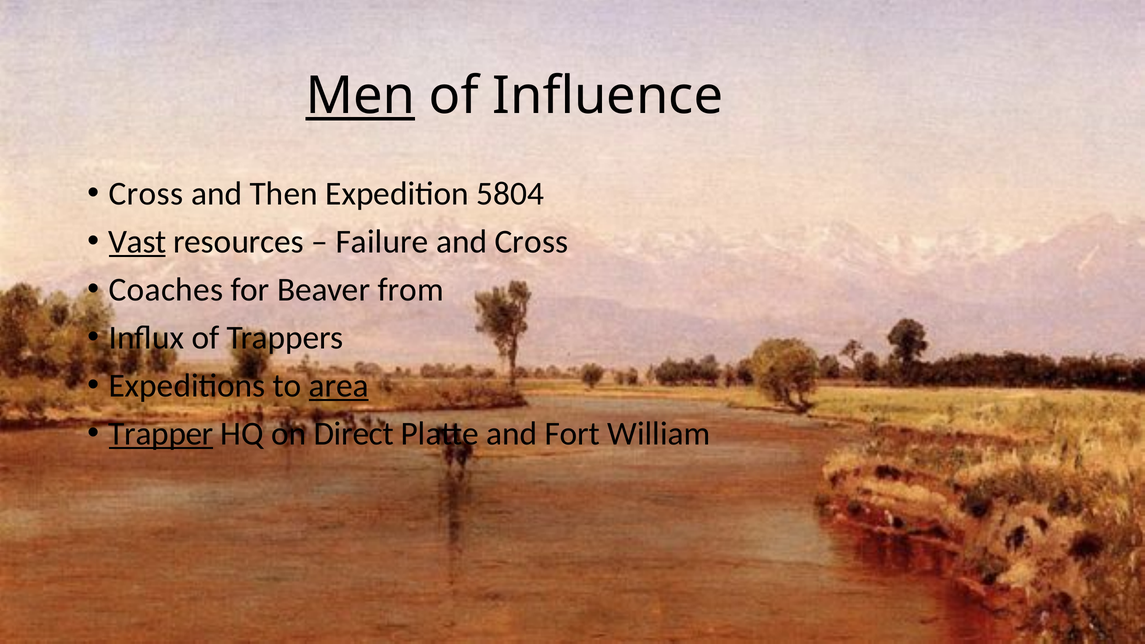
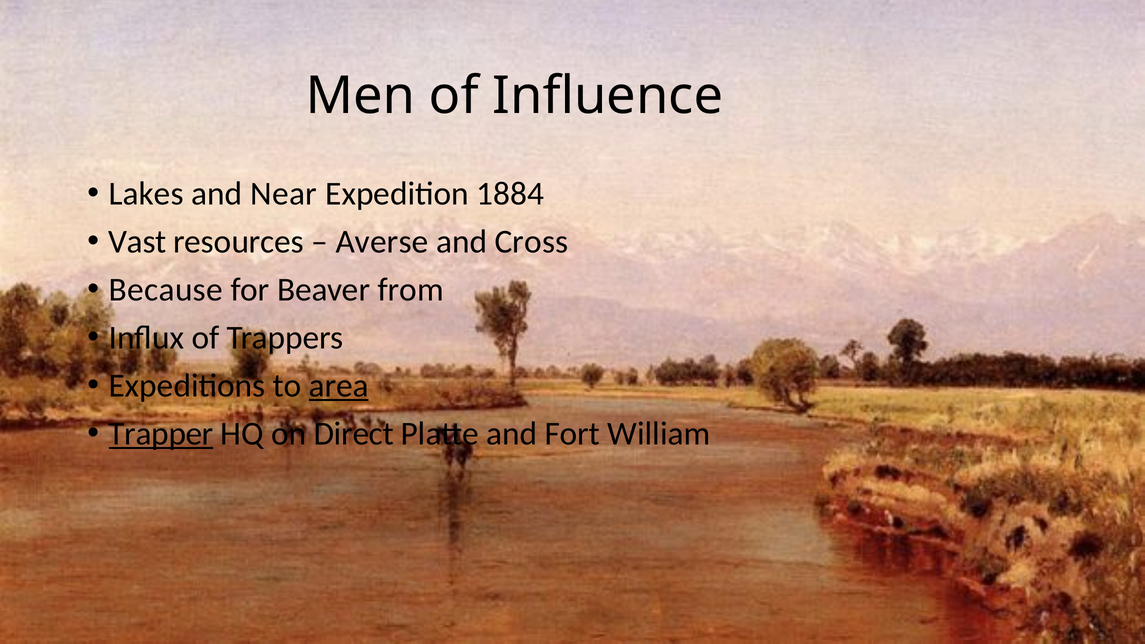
Men underline: present -> none
Cross at (146, 194): Cross -> Lakes
Then: Then -> Near
5804: 5804 -> 1884
Vast underline: present -> none
Failure: Failure -> Averse
Coaches: Coaches -> Because
